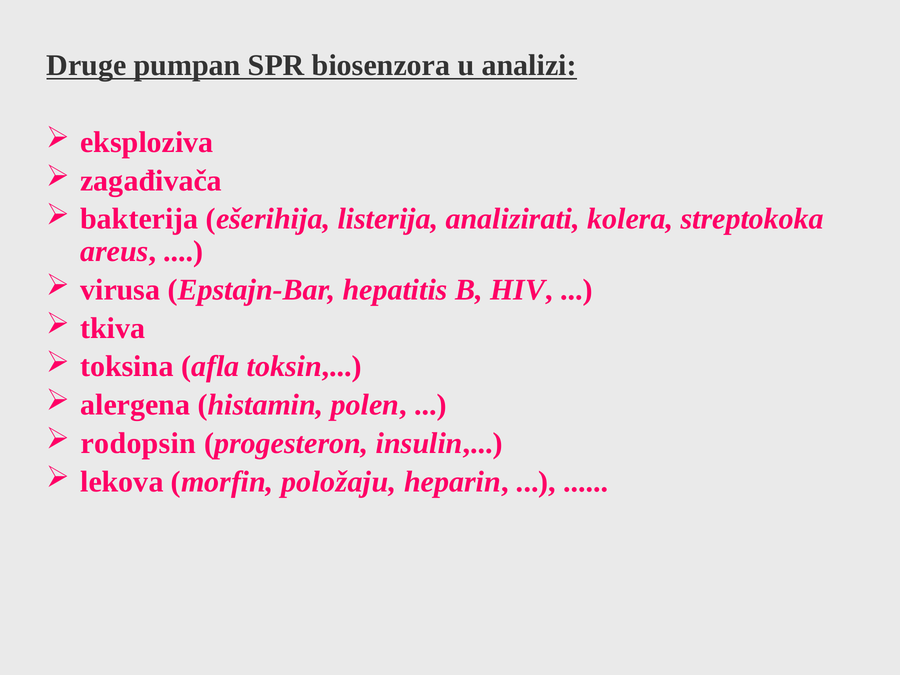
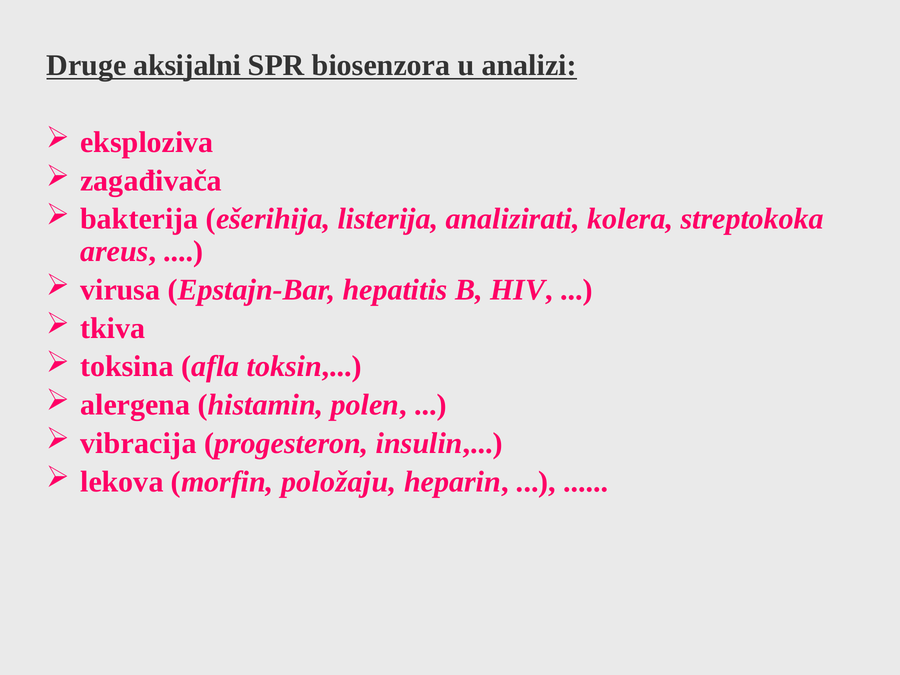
pumpan: pumpan -> aksijalni
rodopsin: rodopsin -> vibracija
